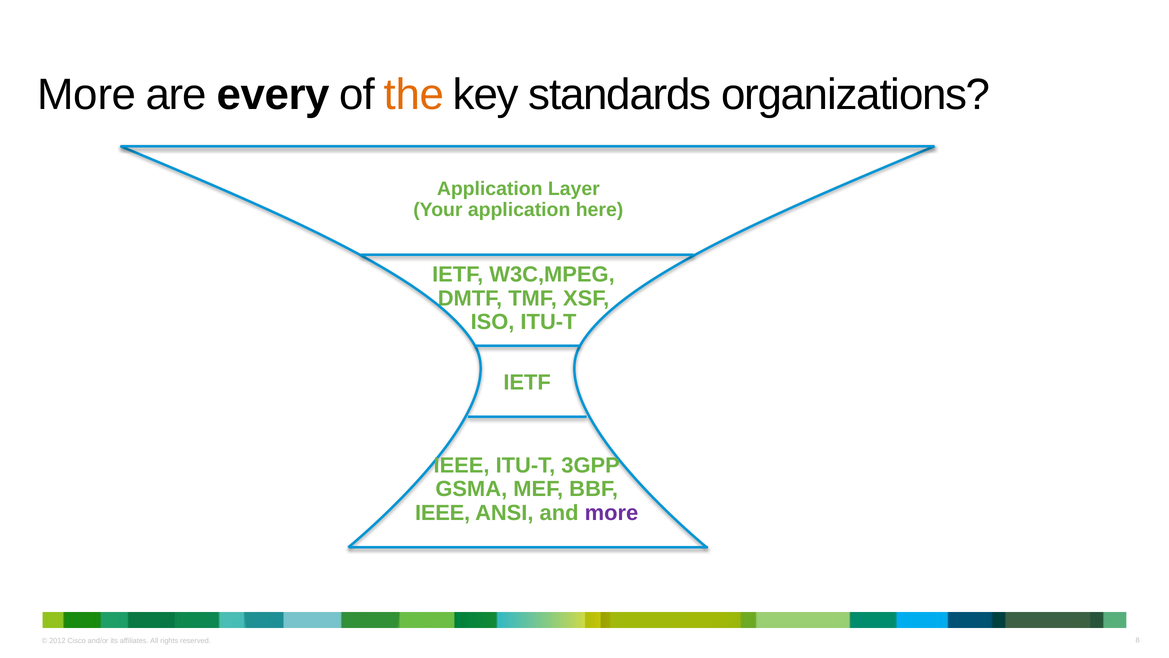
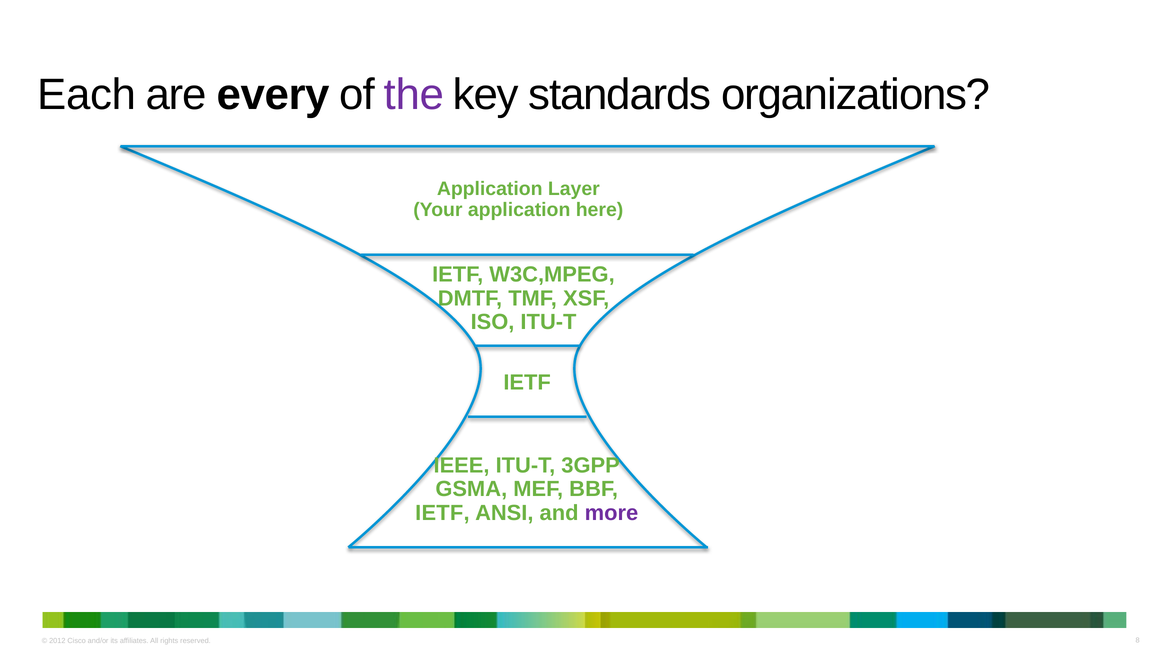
More at (87, 95): More -> Each
the colour: orange -> purple
IEEE at (443, 513): IEEE -> IETF
